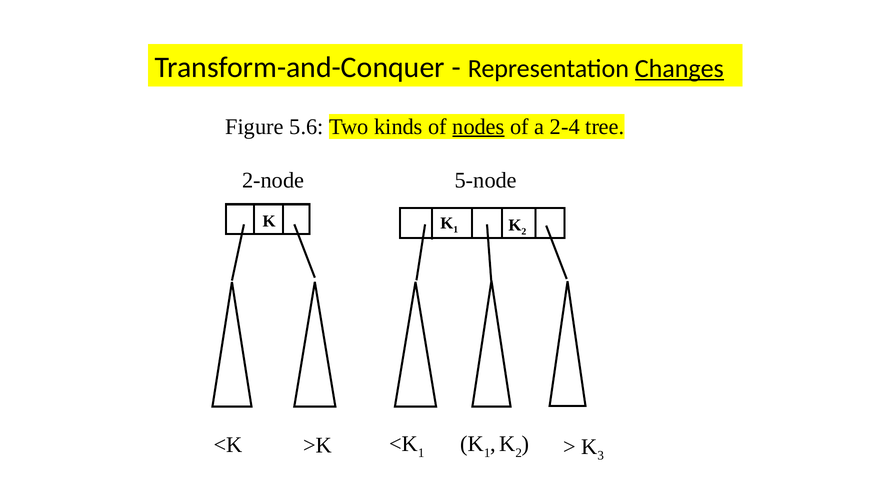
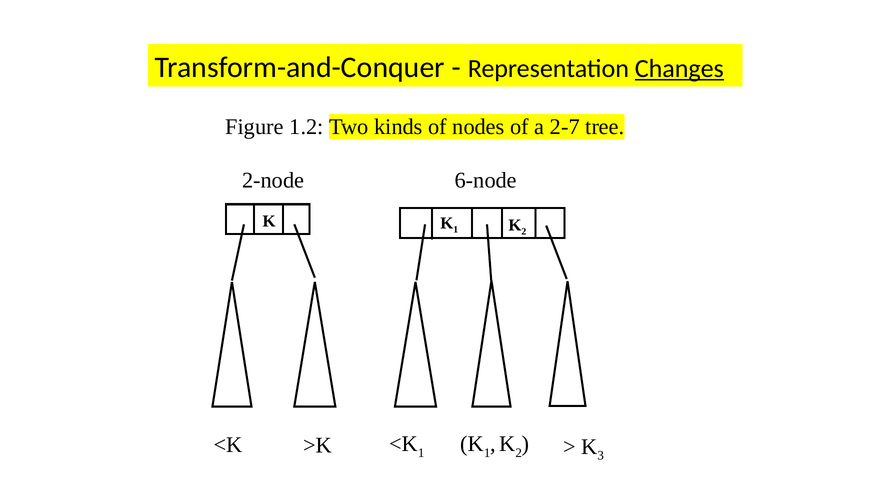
5.6: 5.6 -> 1.2
nodes underline: present -> none
2-4: 2-4 -> 2-7
5-node: 5-node -> 6-node
